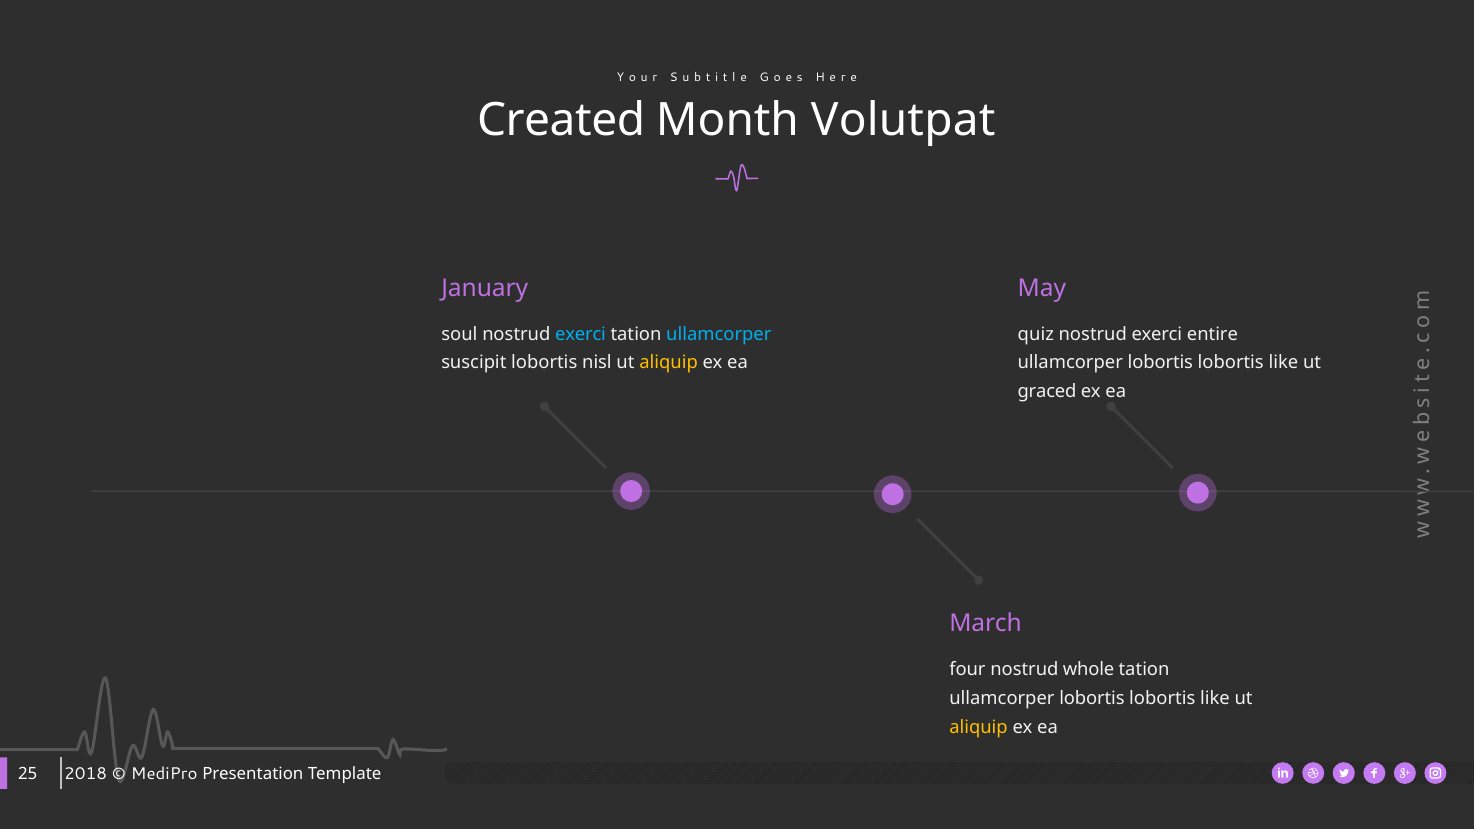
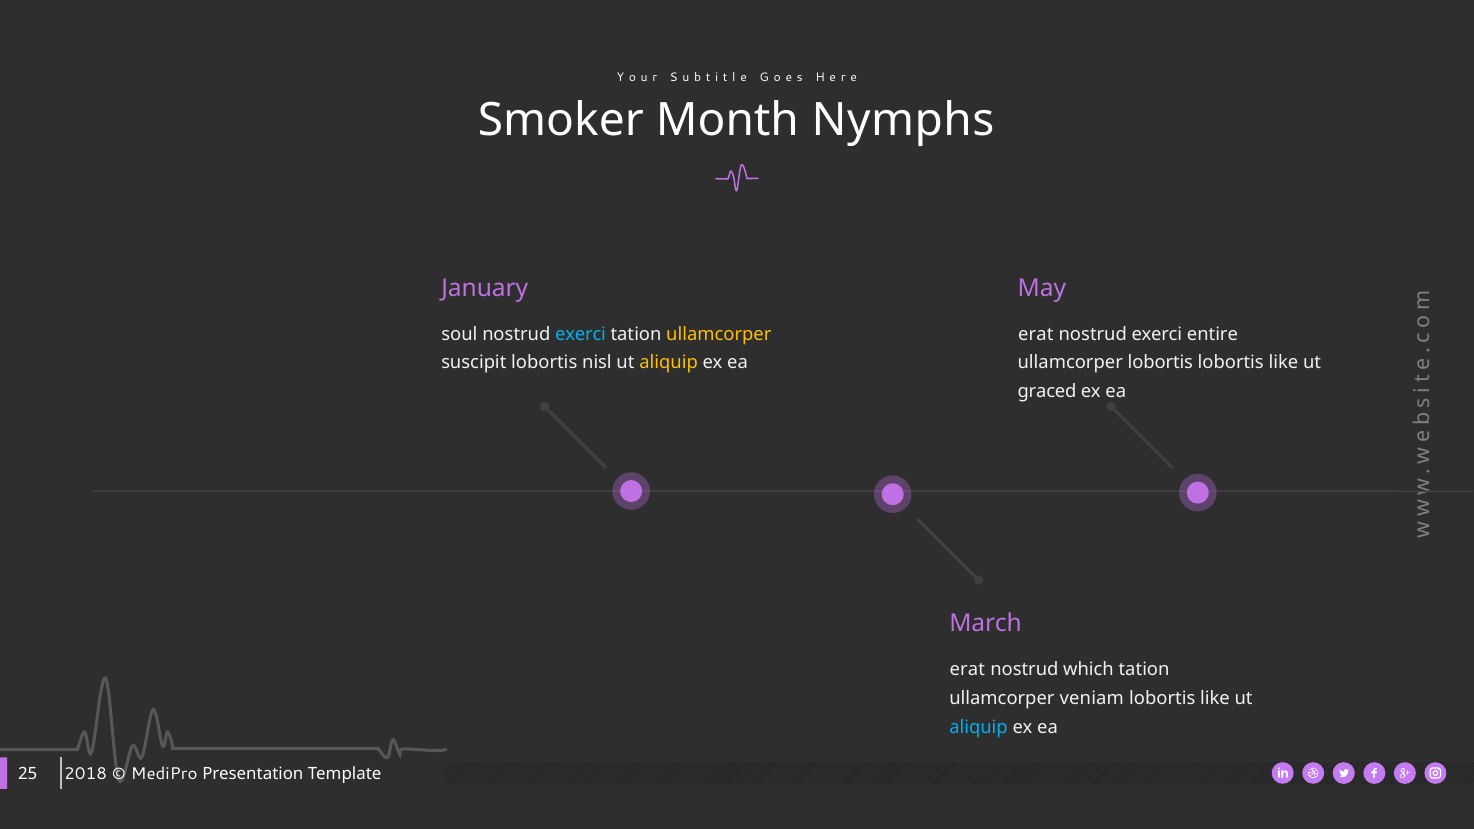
Created: Created -> Smoker
Volutpat: Volutpat -> Nymphs
ullamcorper at (719, 334) colour: light blue -> yellow
quiz at (1036, 334): quiz -> erat
four at (967, 670): four -> erat
whole: whole -> which
lobortis at (1092, 698): lobortis -> veniam
aliquip at (979, 727) colour: yellow -> light blue
